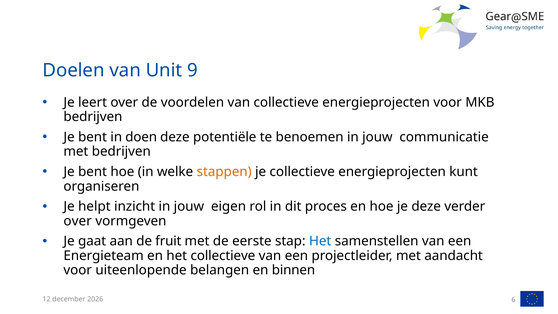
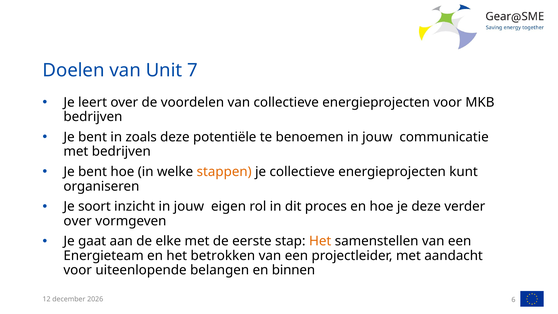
9: 9 -> 7
doen: doen -> zoals
helpt: helpt -> soort
fruit: fruit -> elke
Het at (320, 241) colour: blue -> orange
het collectieve: collectieve -> betrokken
